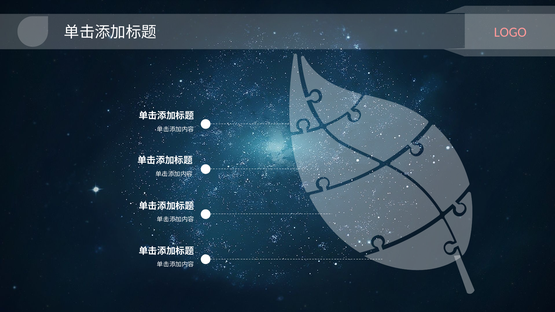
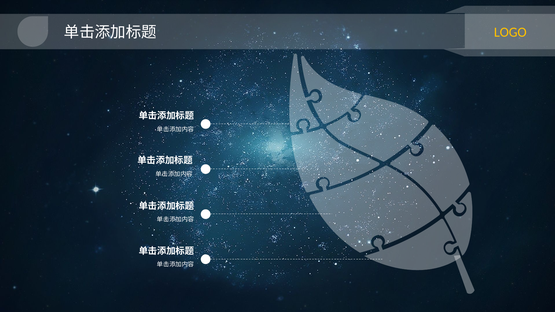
LOGO colour: pink -> yellow
